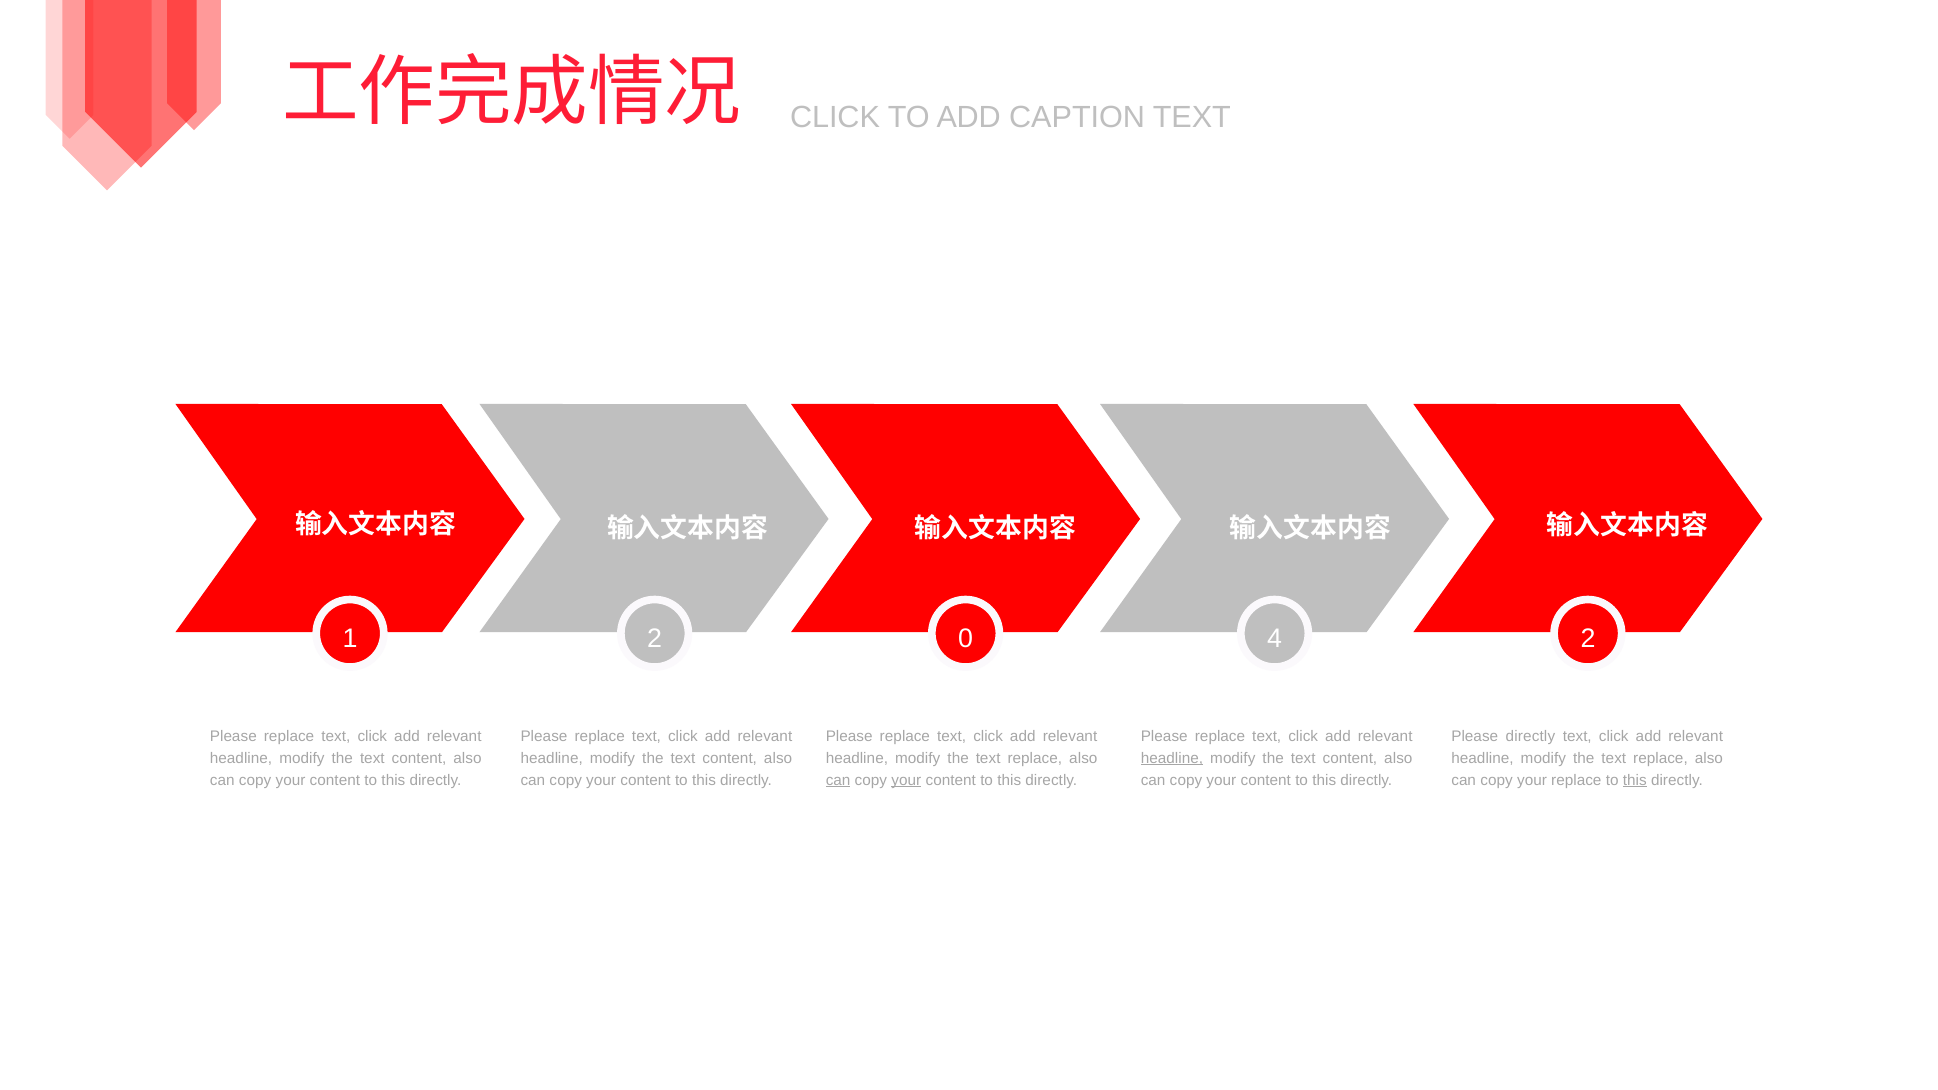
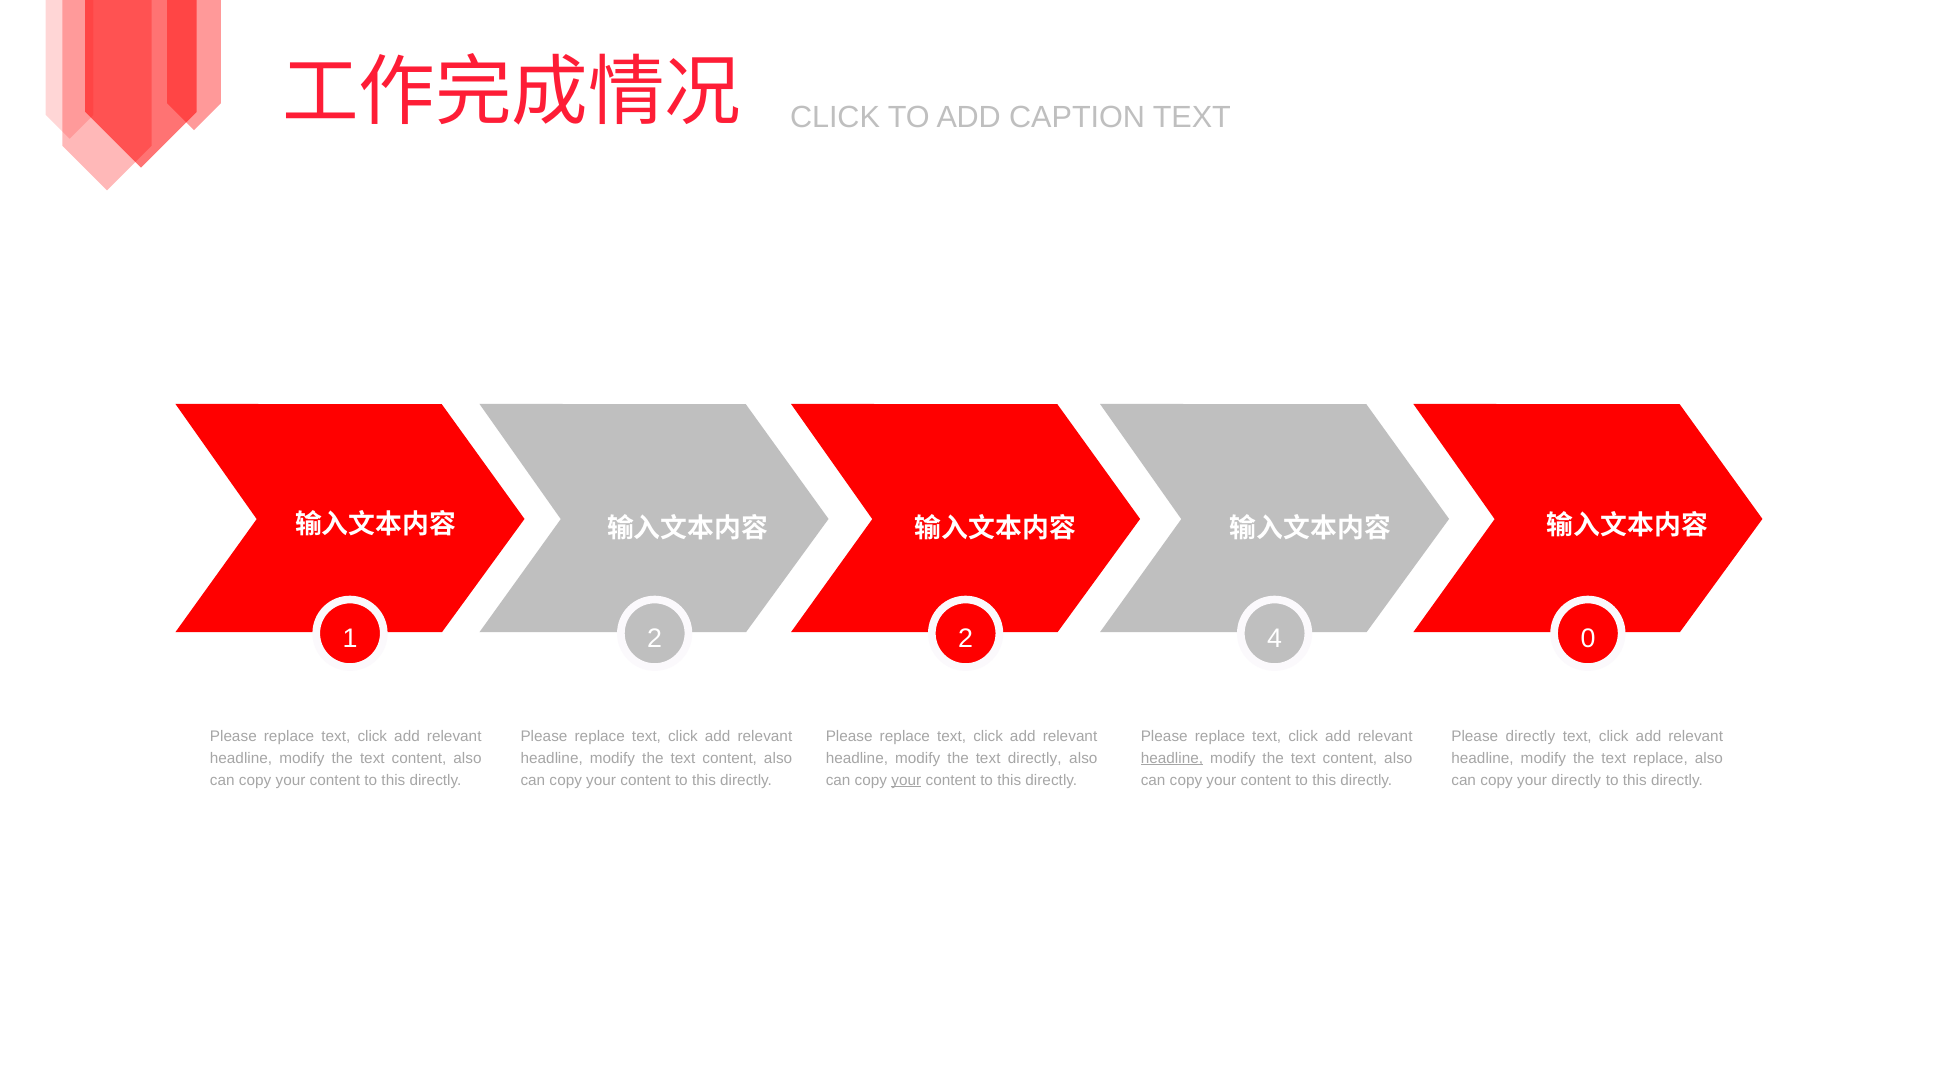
2 0: 0 -> 2
4 2: 2 -> 0
replace at (1035, 758): replace -> directly
can at (838, 780) underline: present -> none
your replace: replace -> directly
this at (1635, 780) underline: present -> none
